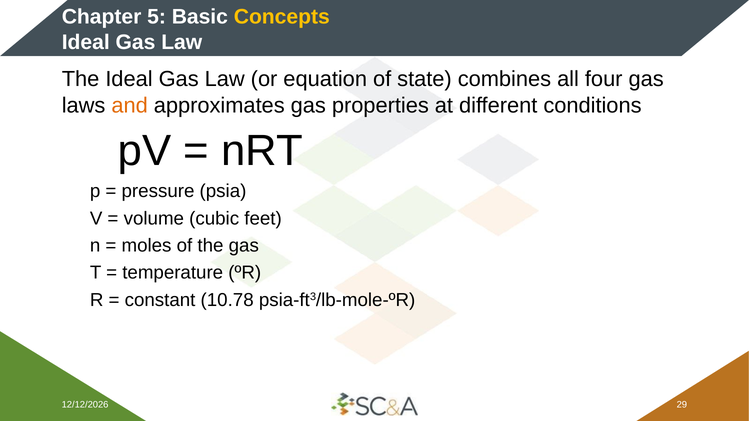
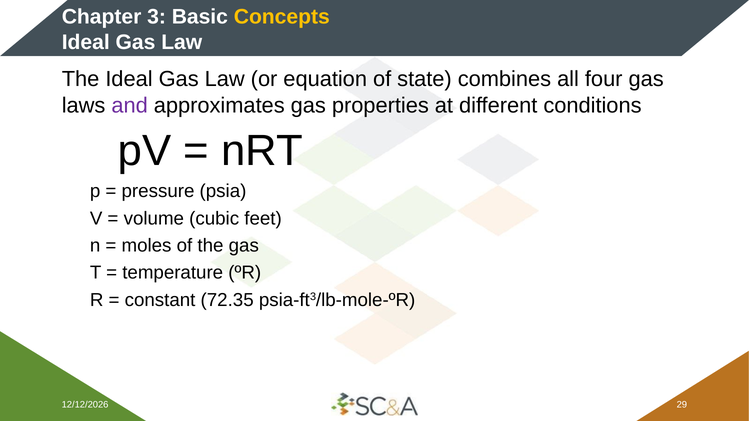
5: 5 -> 3
and colour: orange -> purple
10.78: 10.78 -> 72.35
